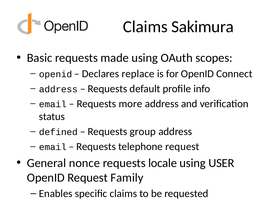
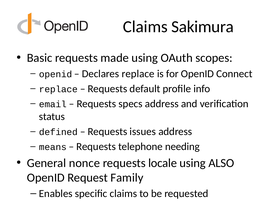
address at (58, 89): address -> replace
more: more -> specs
group: group -> issues
email at (53, 147): email -> means
telephone request: request -> needing
USER: USER -> ALSO
